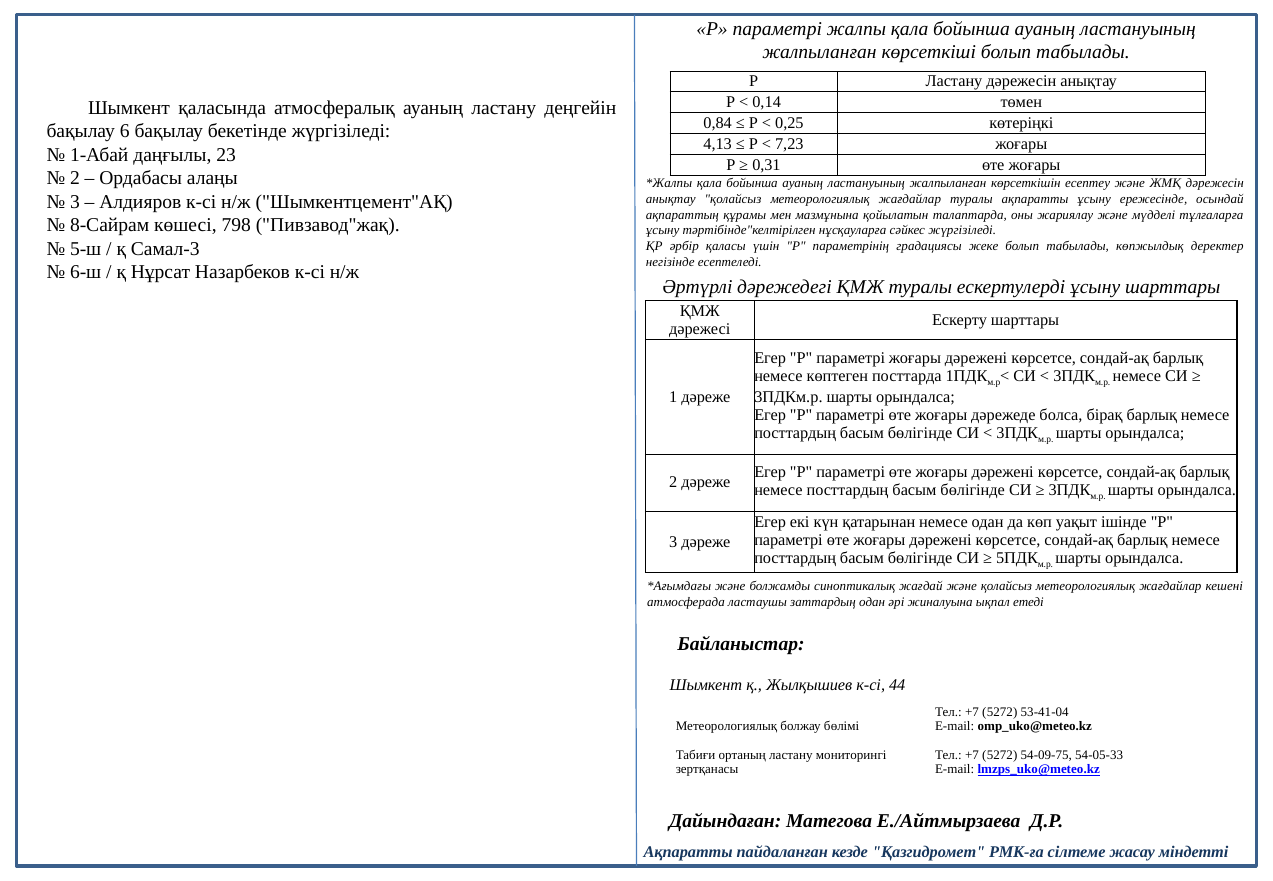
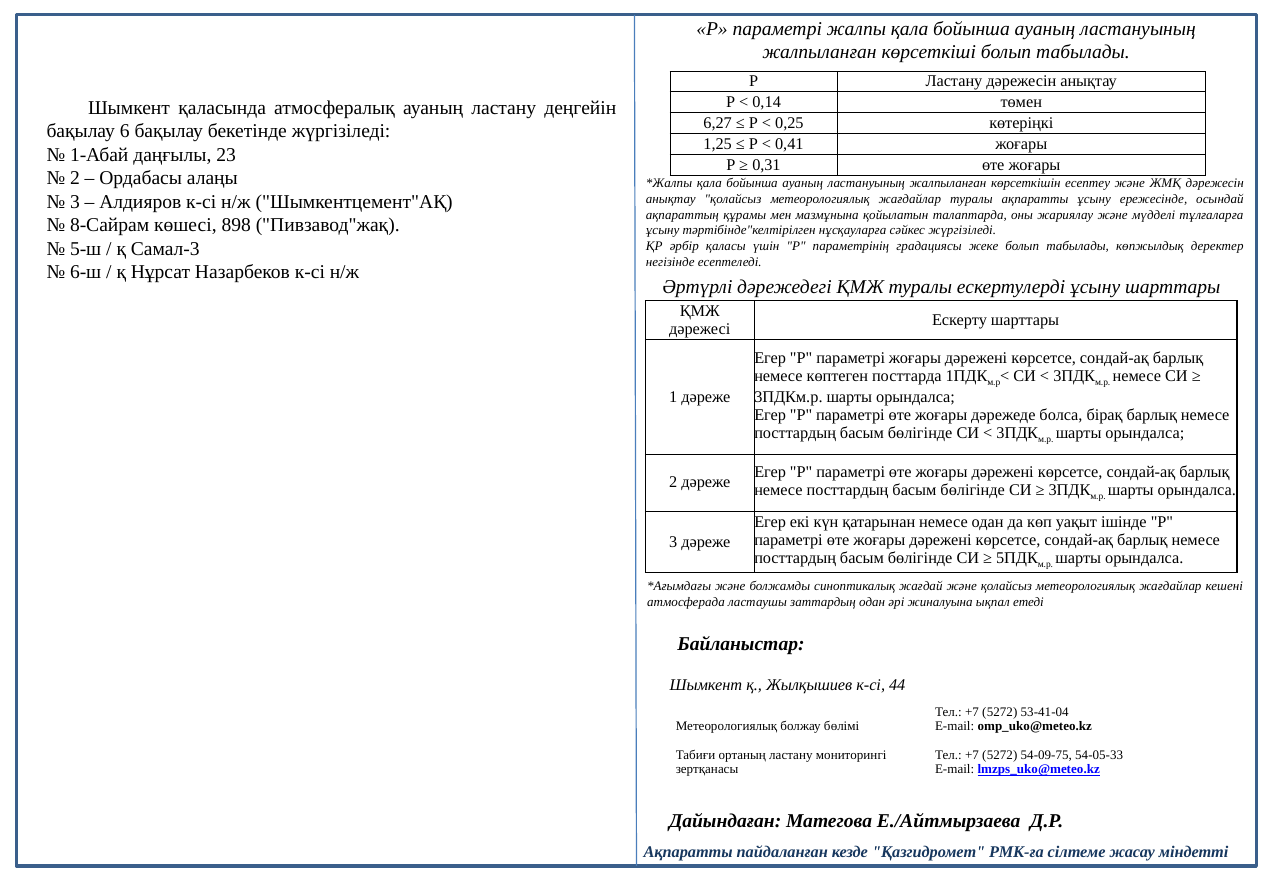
0,84: 0,84 -> 6,27
4,13: 4,13 -> 1,25
7,23: 7,23 -> 0,41
798: 798 -> 898
